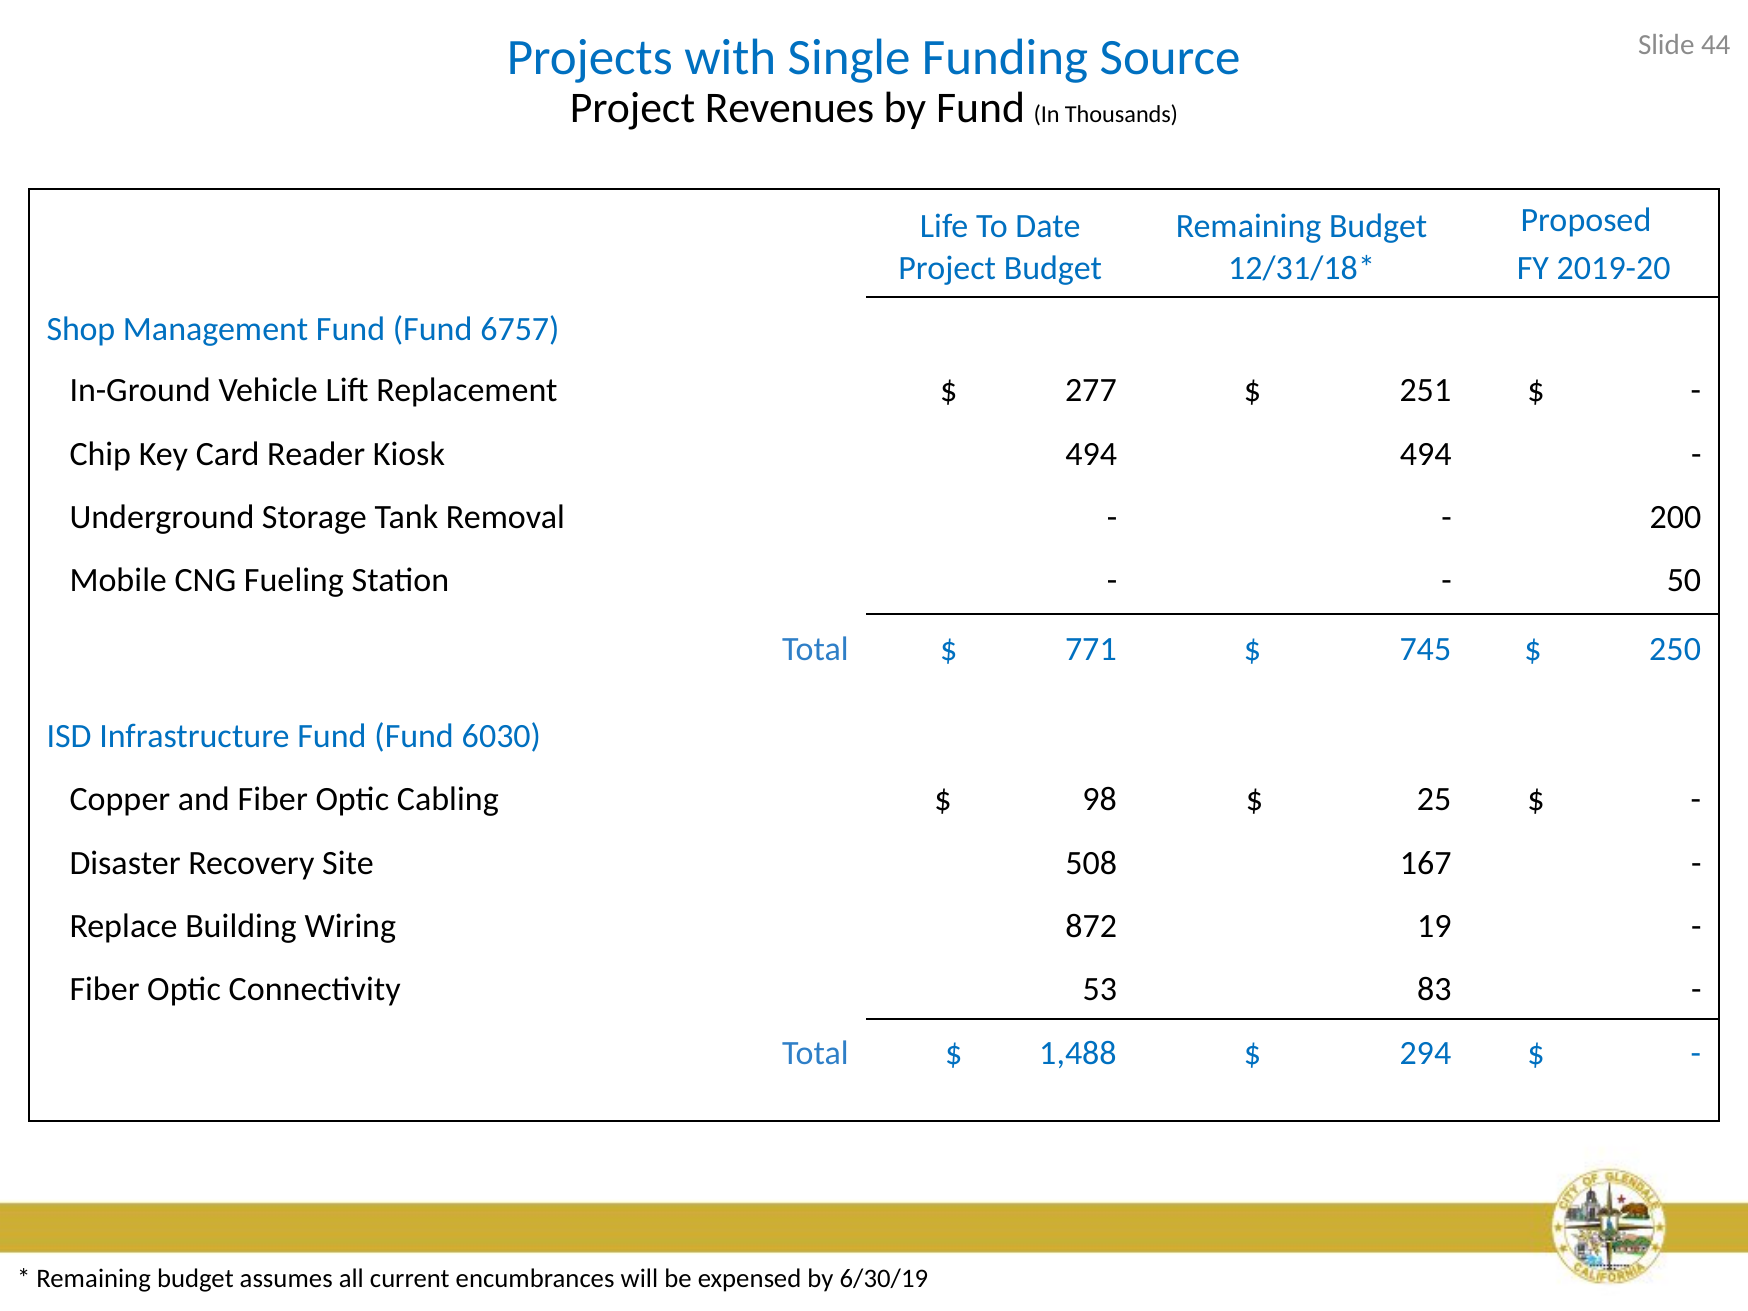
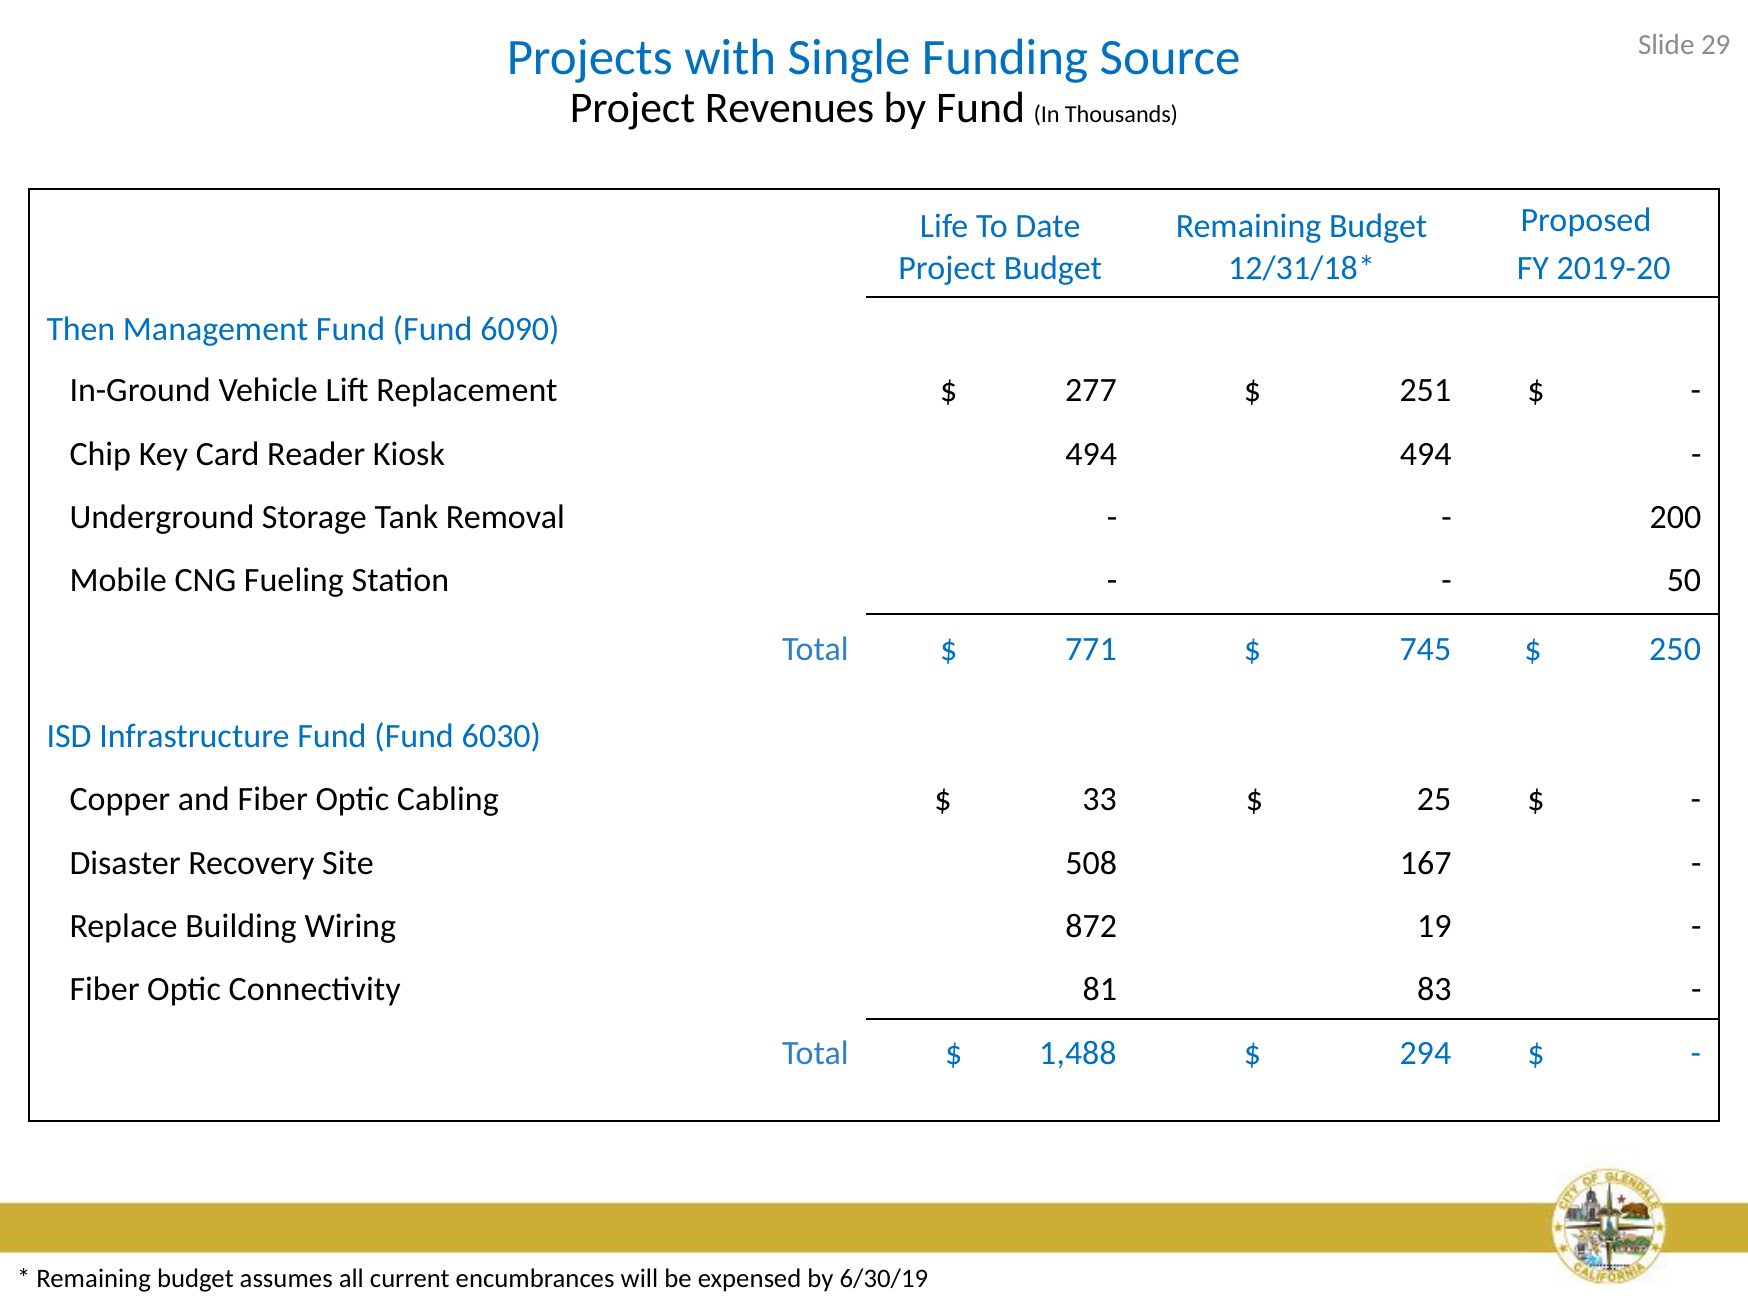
44: 44 -> 29
Shop: Shop -> Then
6757: 6757 -> 6090
98: 98 -> 33
53: 53 -> 81
